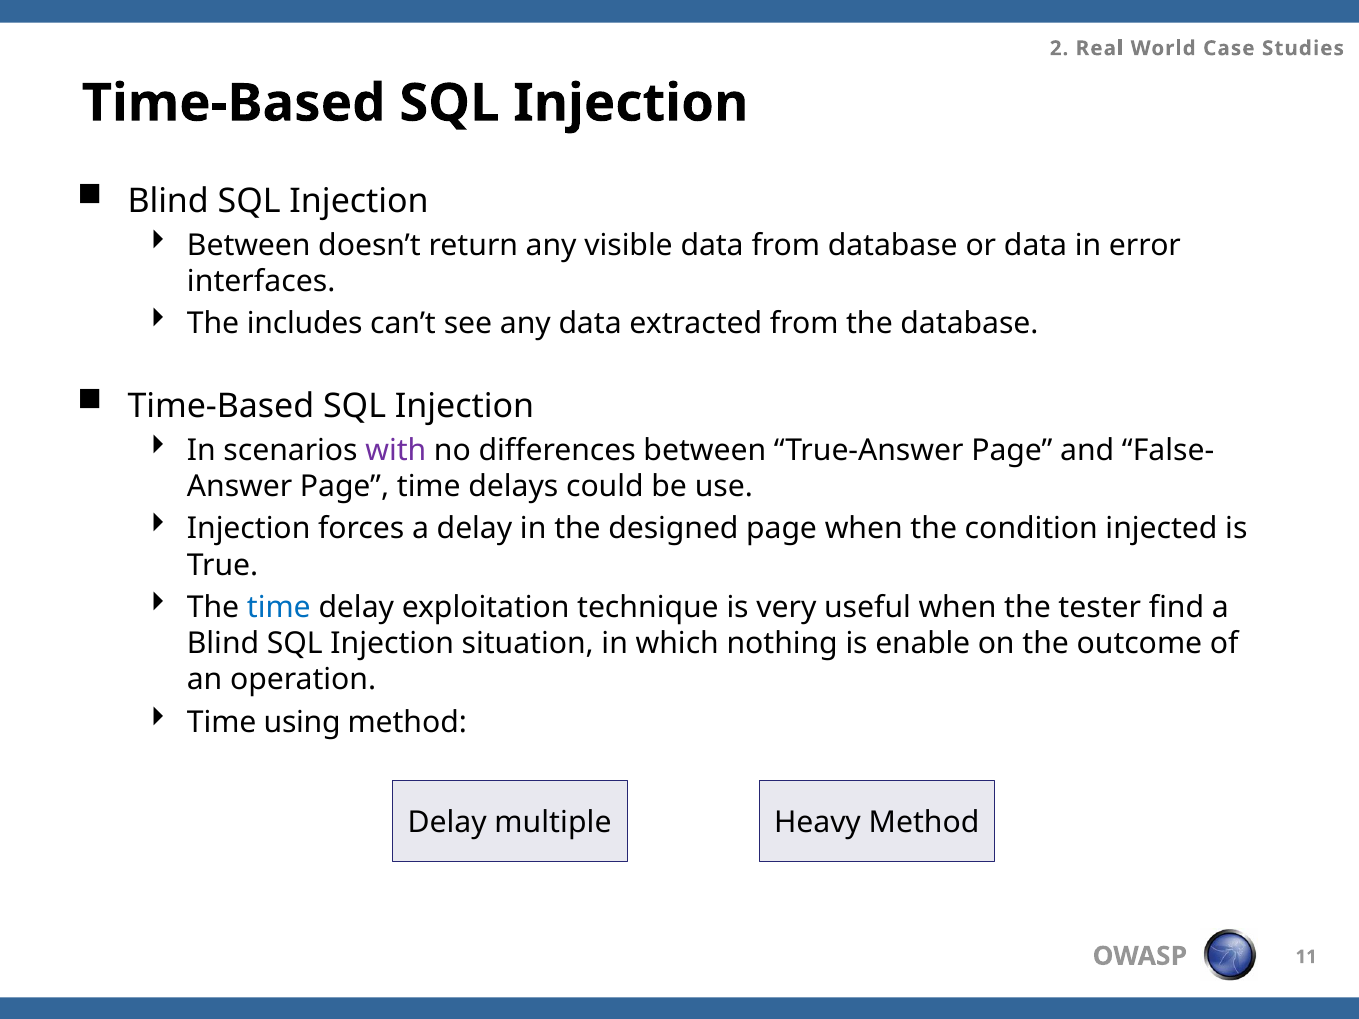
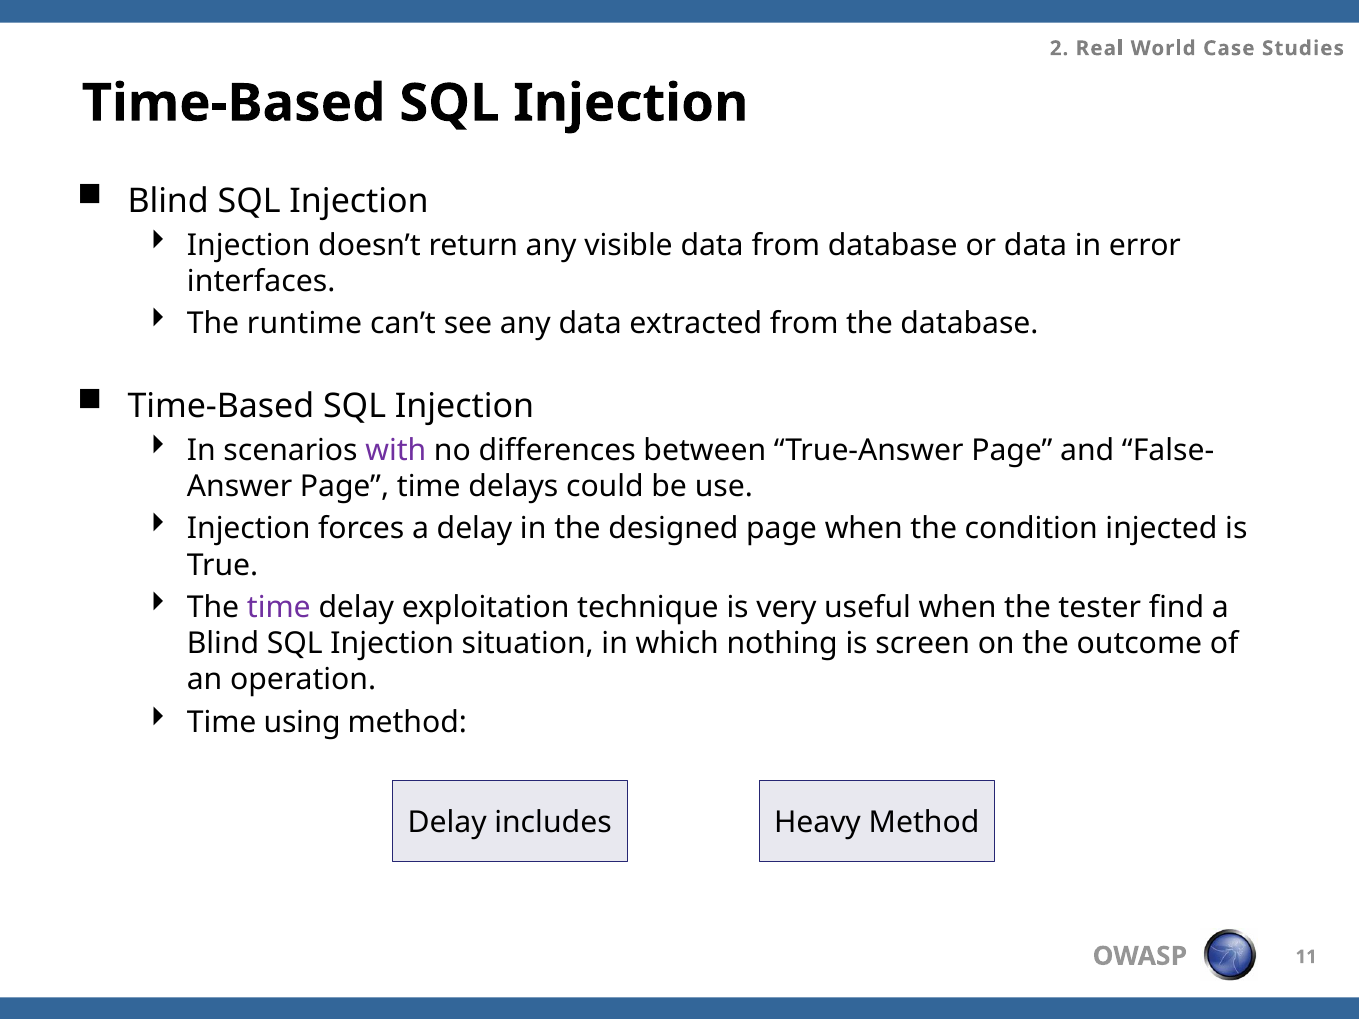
Between at (249, 245): Between -> Injection
includes: includes -> runtime
time at (279, 608) colour: blue -> purple
enable: enable -> screen
multiple: multiple -> includes
